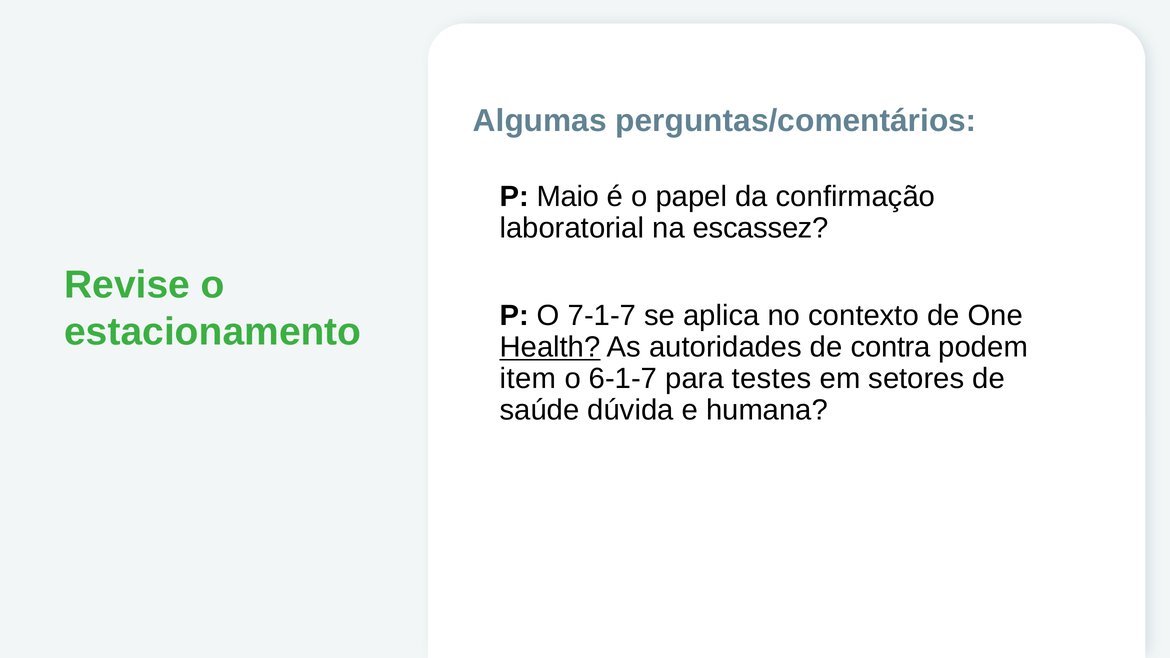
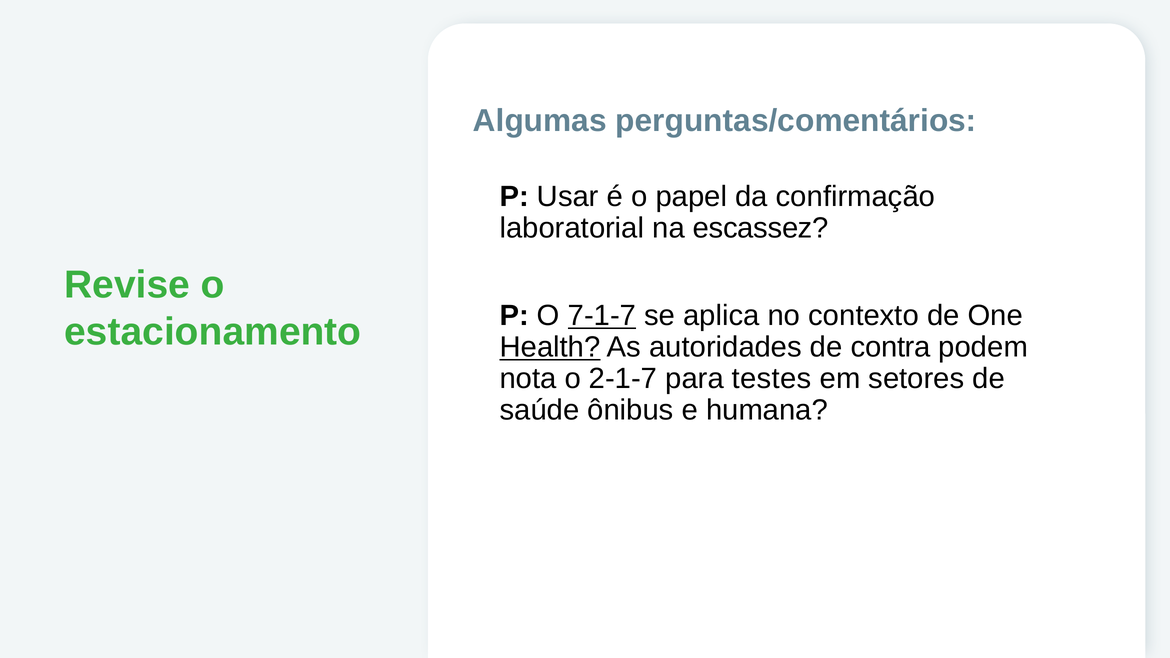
Maio: Maio -> Usar
7-1-7 underline: none -> present
item: item -> nota
6-1-7: 6-1-7 -> 2-1-7
dúvida: dúvida -> ônibus
